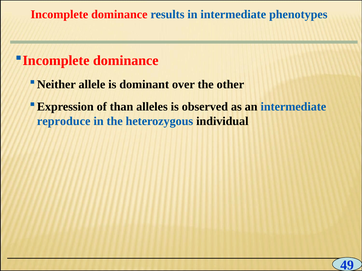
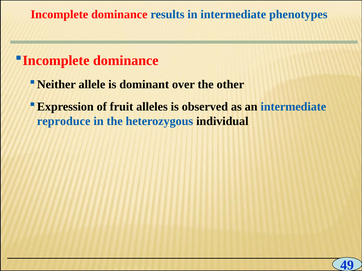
than: than -> fruit
